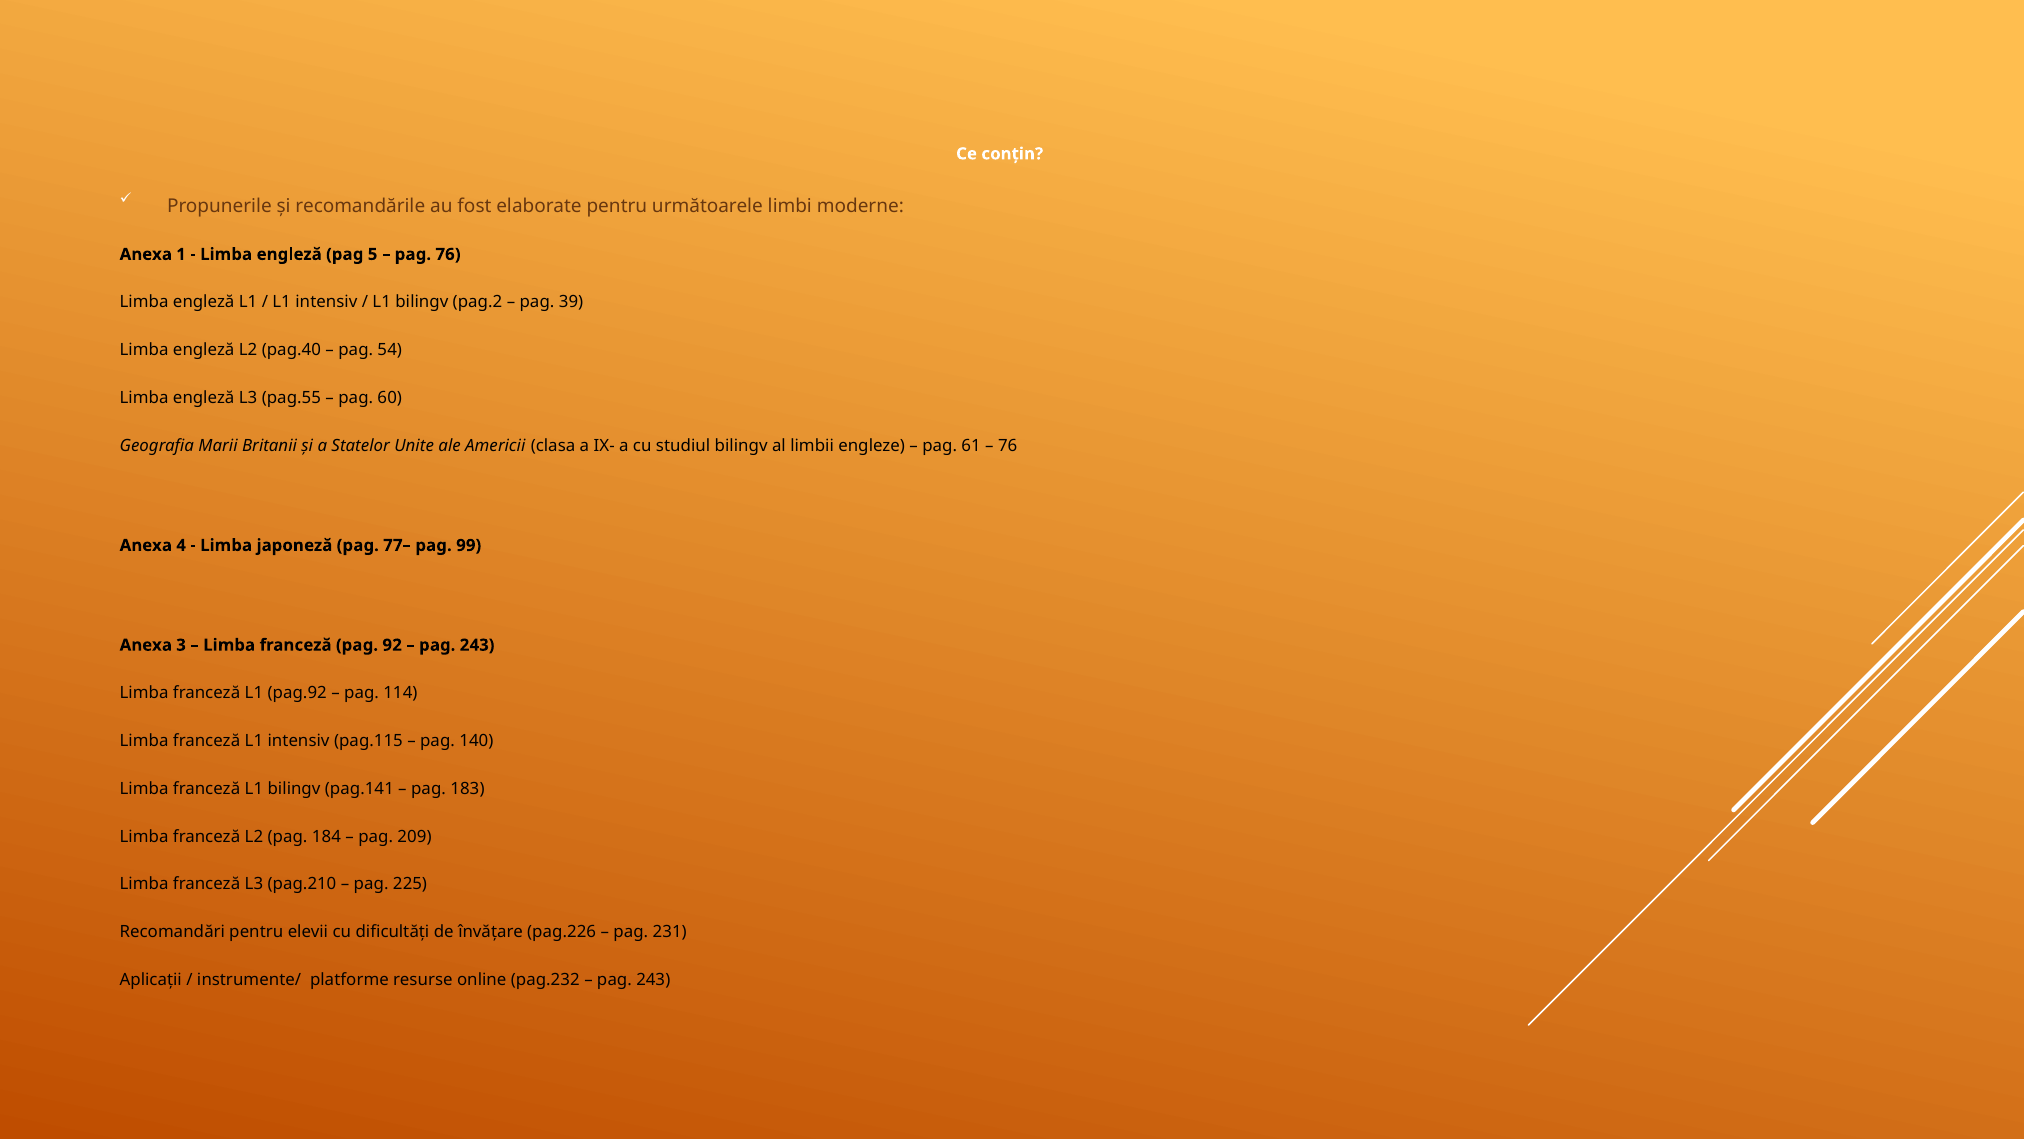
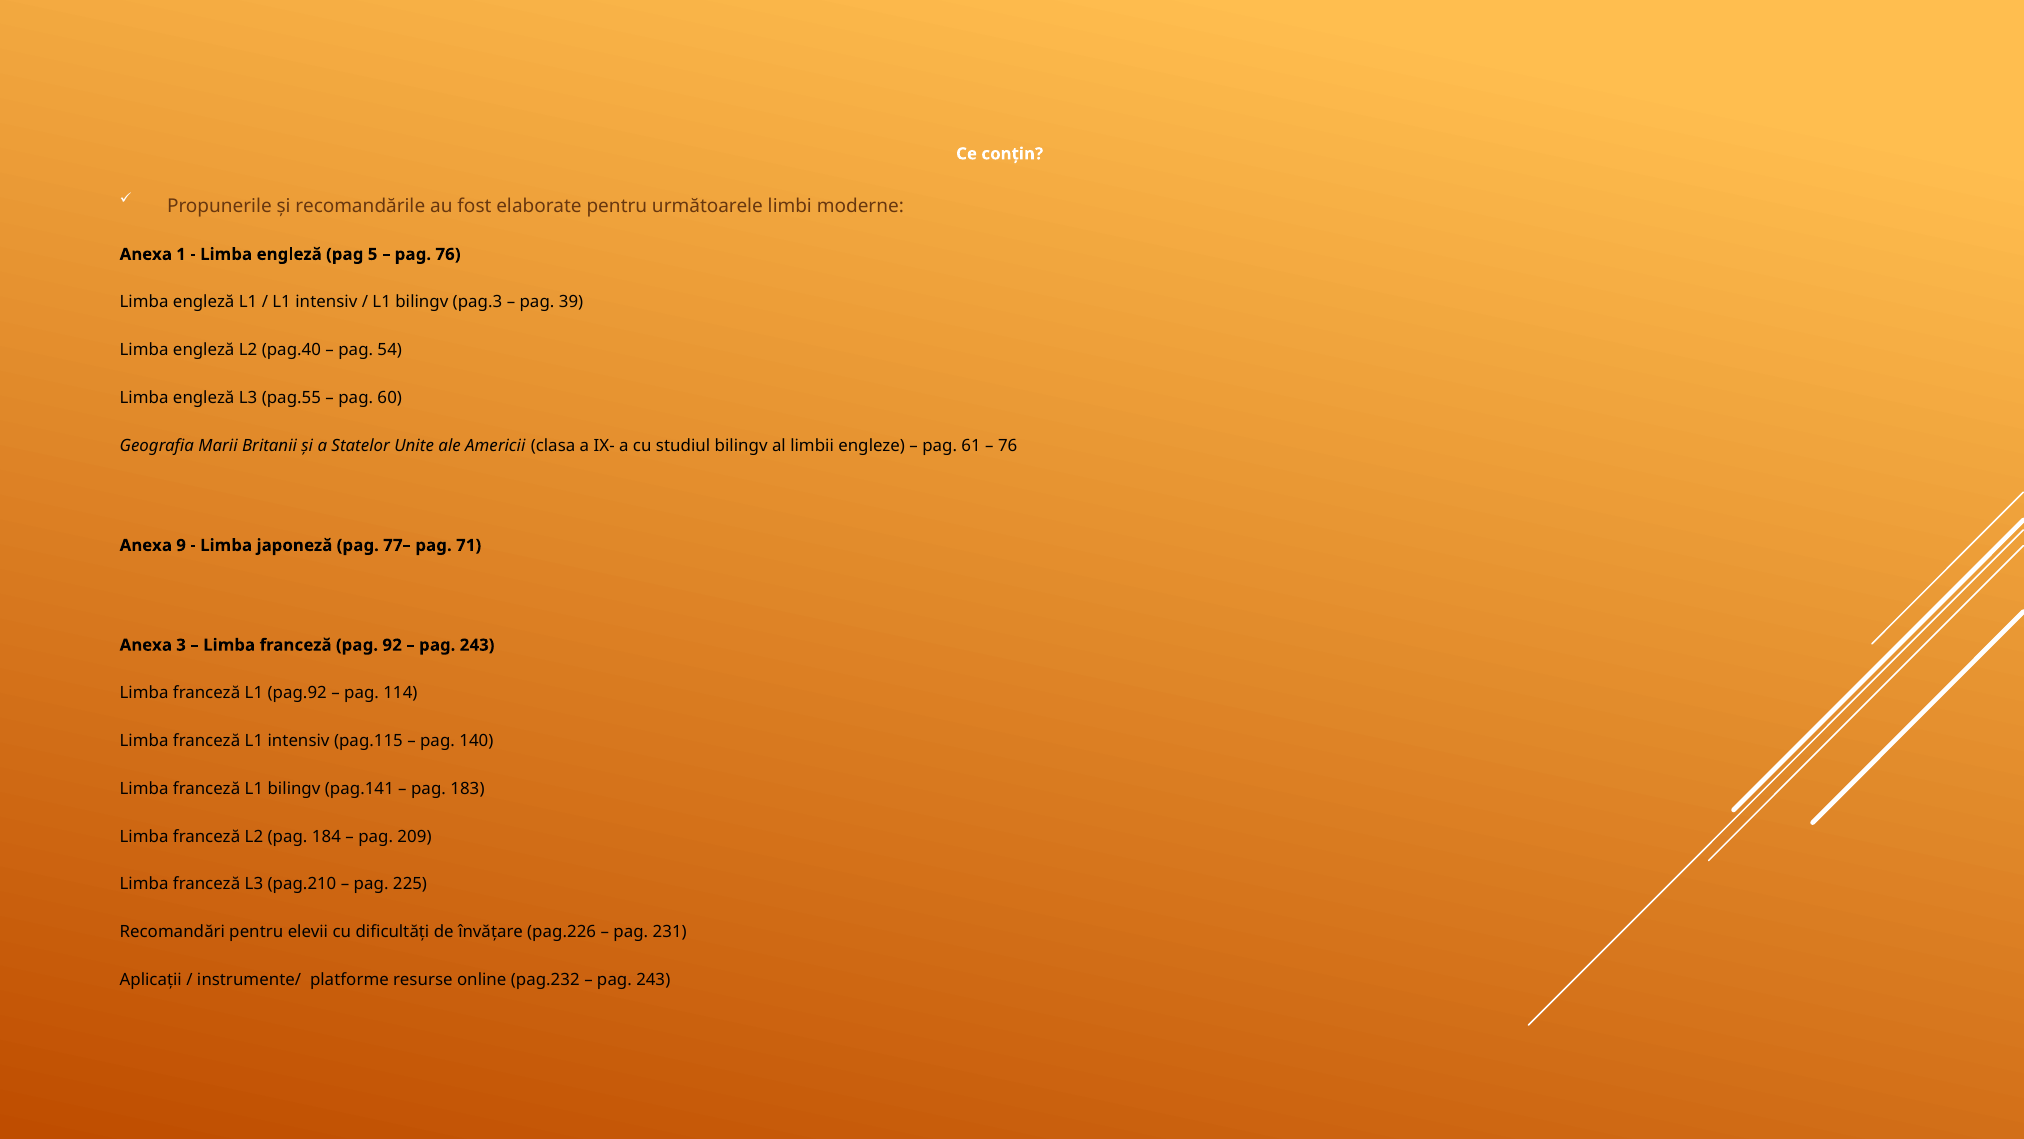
pag.2: pag.2 -> pag.3
4: 4 -> 9
99: 99 -> 71
